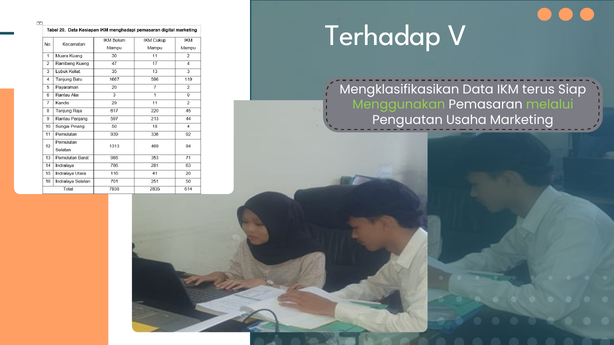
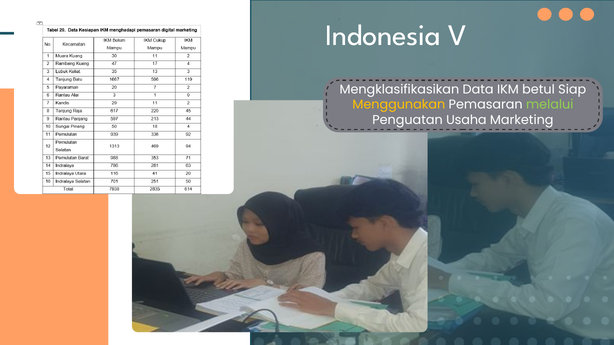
Terhadap: Terhadap -> Indonesia
terus: terus -> betul
Menggunakan colour: light green -> yellow
